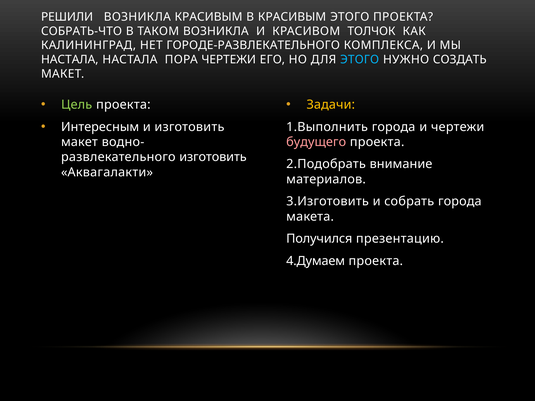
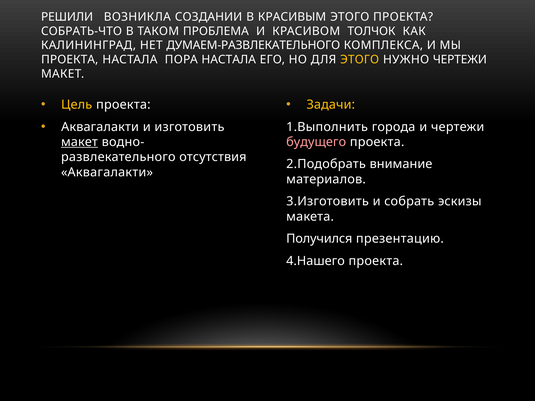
ВОЗНИКЛА КРАСИВЫМ: КРАСИВЫМ -> СОЗДАНИИ
ТАКОМ ВОЗНИКЛА: ВОЗНИКЛА -> ПРОБЛЕМА
ГОРОДЕ-РАЗВЛЕКАТЕЛЬНОГО: ГОРОДЕ-РАЗВЛЕКАТЕЛЬНОГО -> ДУМАЕМ-РАЗВЛЕКАТЕЛЬНОГО
НАСТАЛА at (70, 60): НАСТАЛА -> ПРОЕКТА
ПОРА ЧЕРТЕЖИ: ЧЕРТЕЖИ -> НАСТАЛА
ЭТОГО at (360, 60) colour: light blue -> yellow
НУЖНО СОЗДАТЬ: СОЗДАТЬ -> ЧЕРТЕЖИ
Цель colour: light green -> yellow
Интересным at (100, 127): Интересным -> Аквагалакти
макет at (79, 142) underline: none -> present
изготовить at (213, 157): изготовить -> отсутствия
собрать города: города -> эскизы
4.Думаем: 4.Думаем -> 4.Нашего
